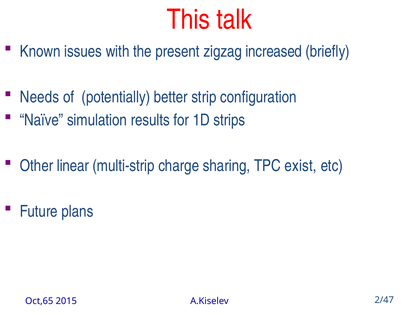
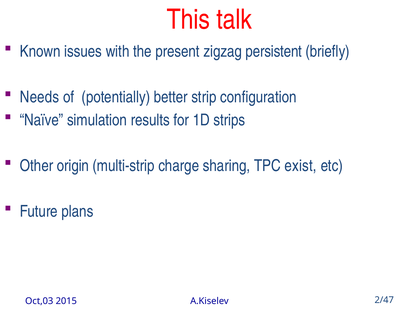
increased: increased -> persistent
linear: linear -> origin
Oct,65: Oct,65 -> Oct,03
